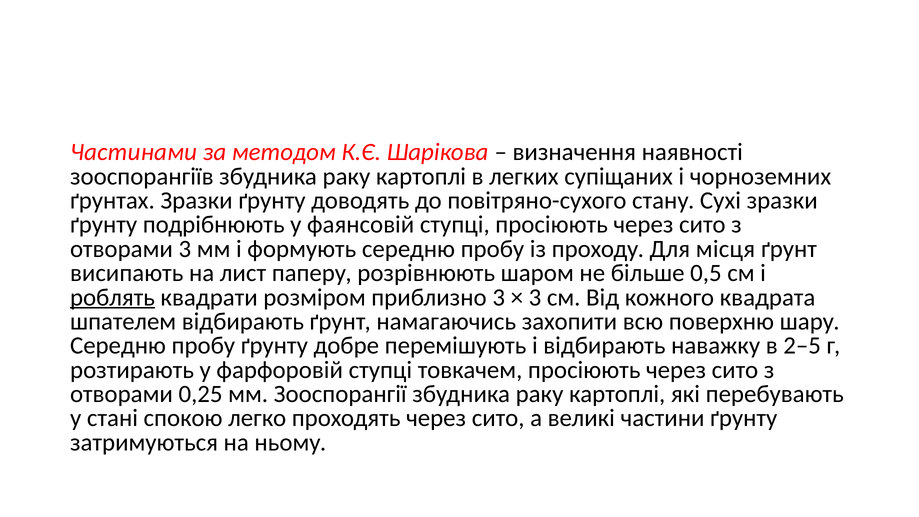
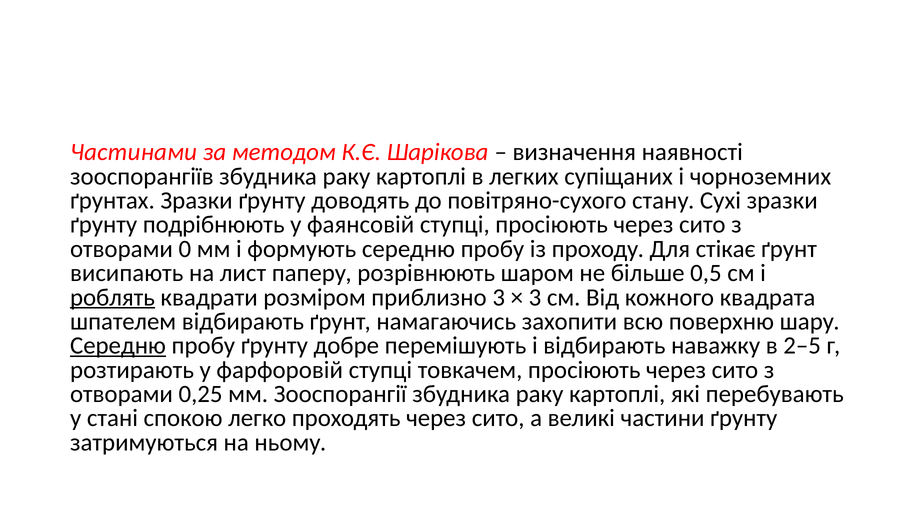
отворами 3: 3 -> 0
місця: місця -> стікає
Середню at (118, 346) underline: none -> present
